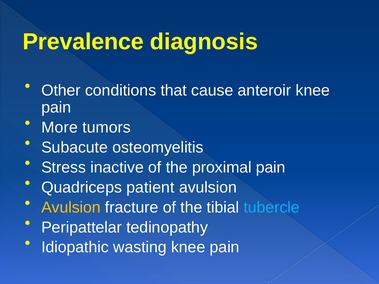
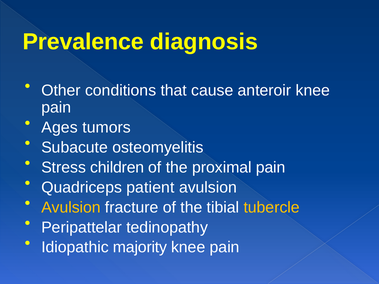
More: More -> Ages
inactive: inactive -> children
tubercle colour: light blue -> yellow
wasting: wasting -> majority
